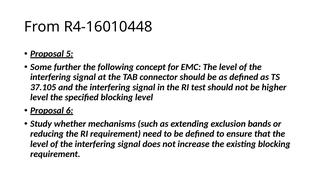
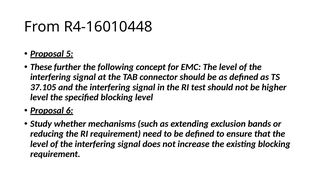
Some: Some -> These
